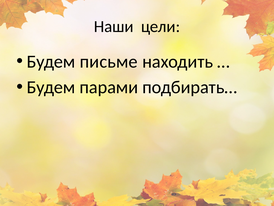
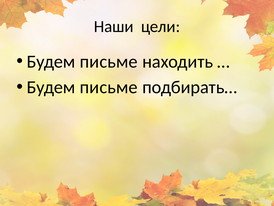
парами at (109, 87): парами -> письме
